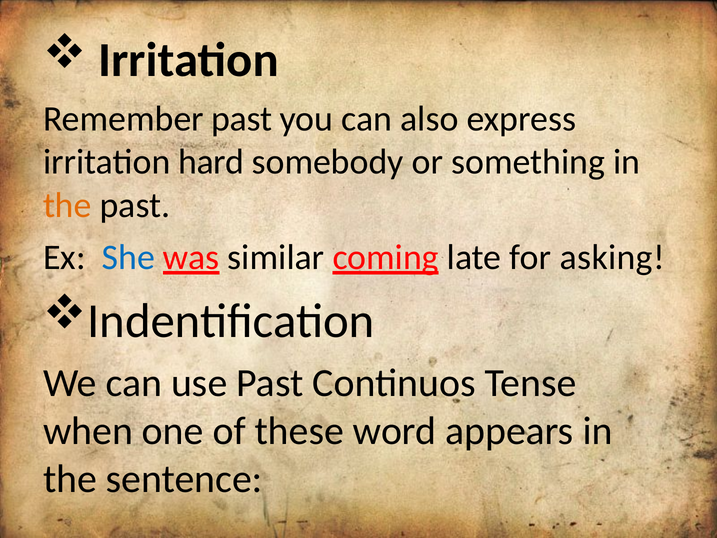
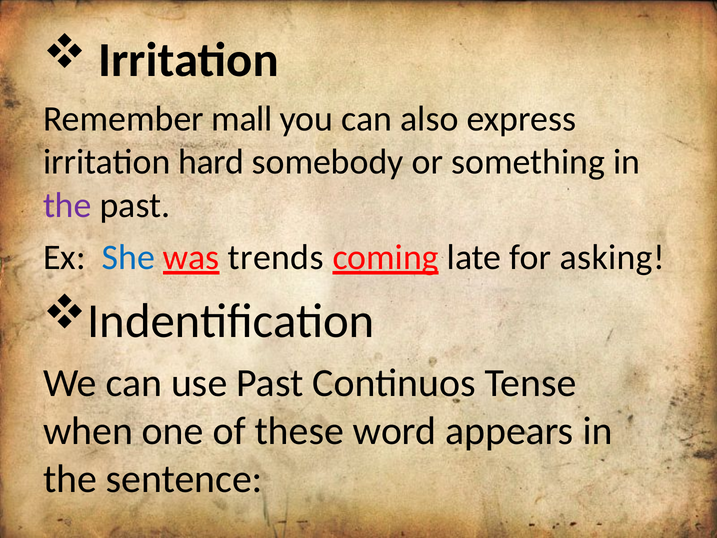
Remember past: past -> mall
the at (67, 205) colour: orange -> purple
similar: similar -> trends
